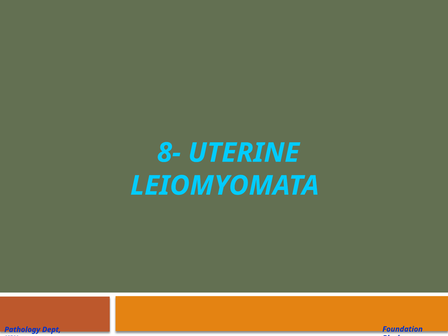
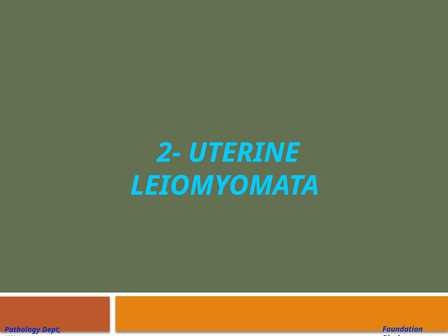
8-: 8- -> 2-
